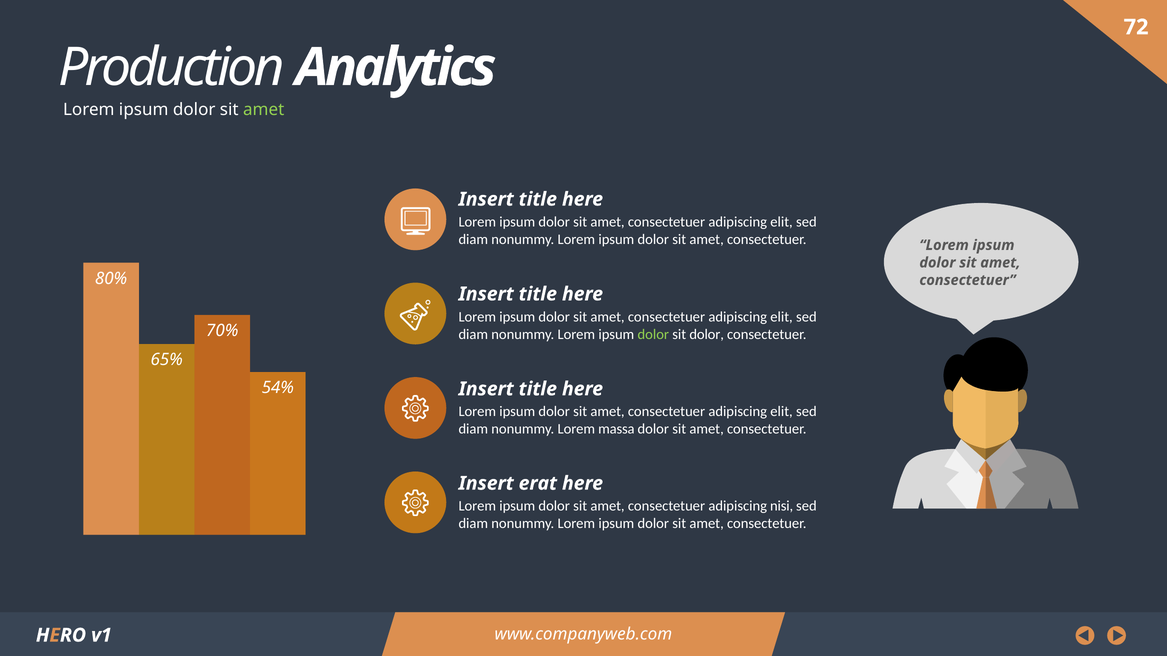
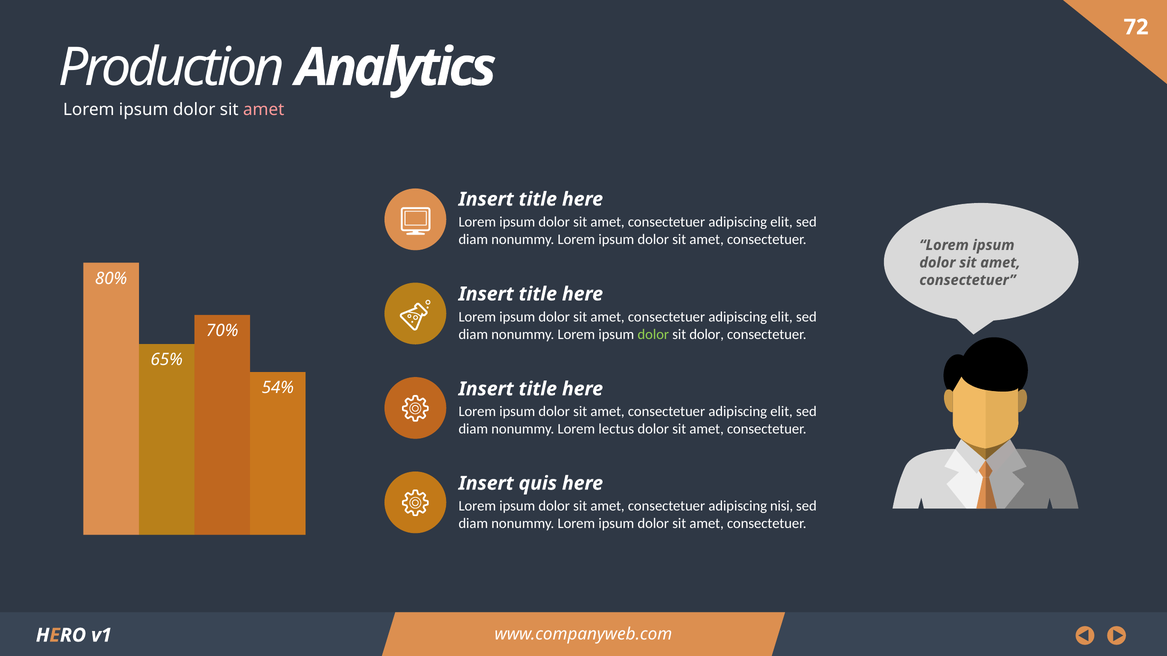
amet at (264, 109) colour: light green -> pink
massa: massa -> lectus
erat: erat -> quis
